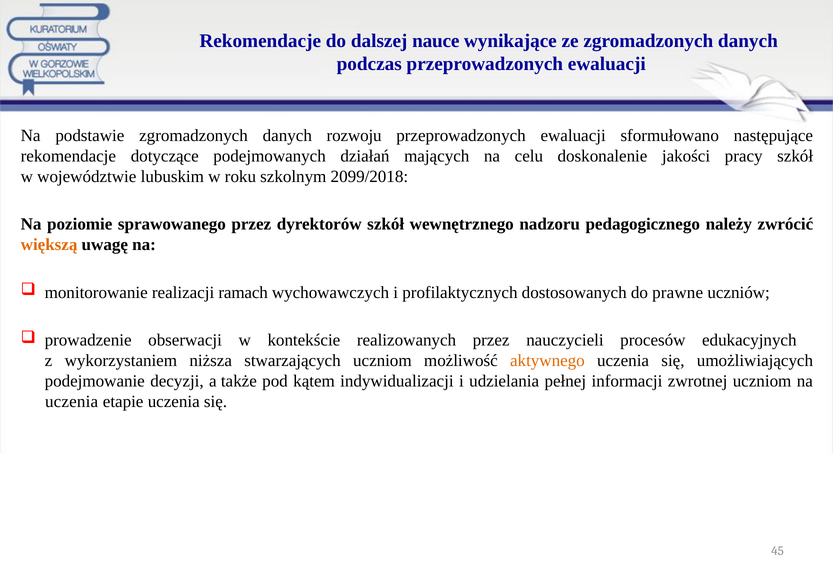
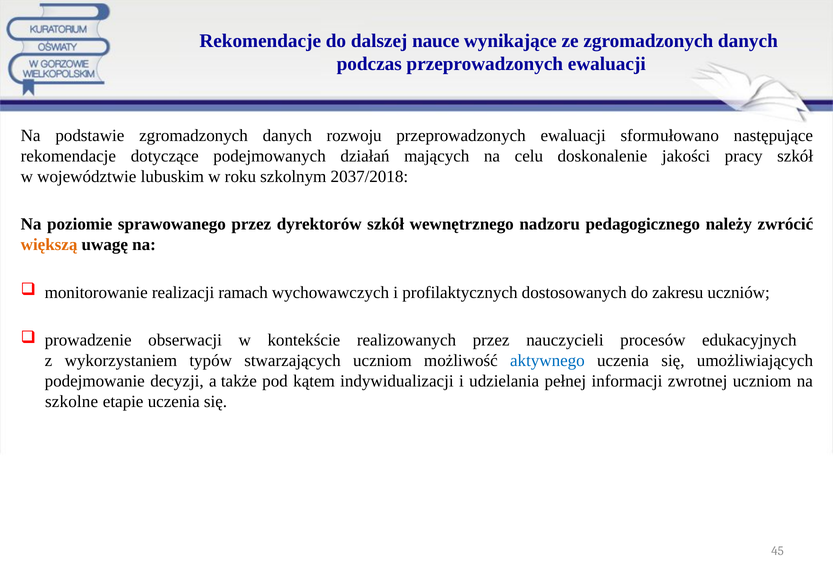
2099/2018: 2099/2018 -> 2037/2018
prawne: prawne -> zakresu
niższa: niższa -> typów
aktywnego colour: orange -> blue
uczenia at (72, 401): uczenia -> szkolne
